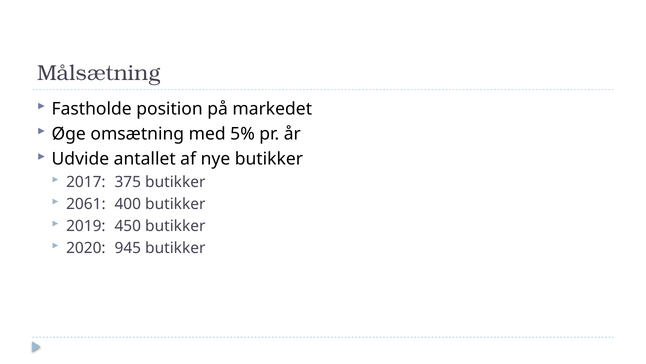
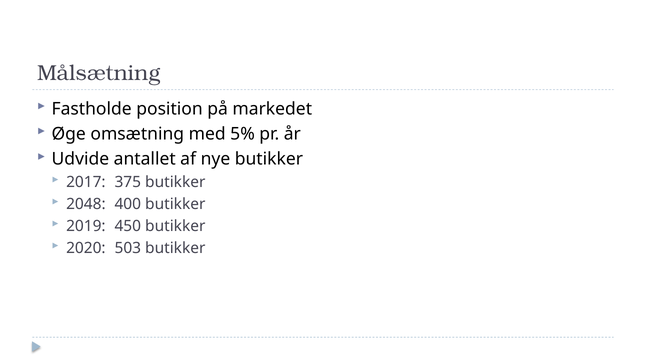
2061: 2061 -> 2048
945: 945 -> 503
